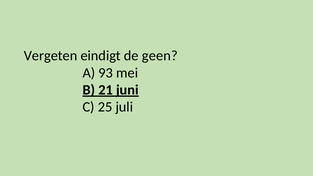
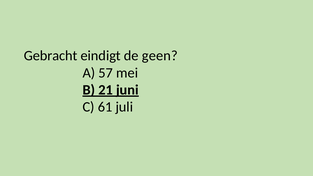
Vergeten: Vergeten -> Gebracht
93: 93 -> 57
25: 25 -> 61
